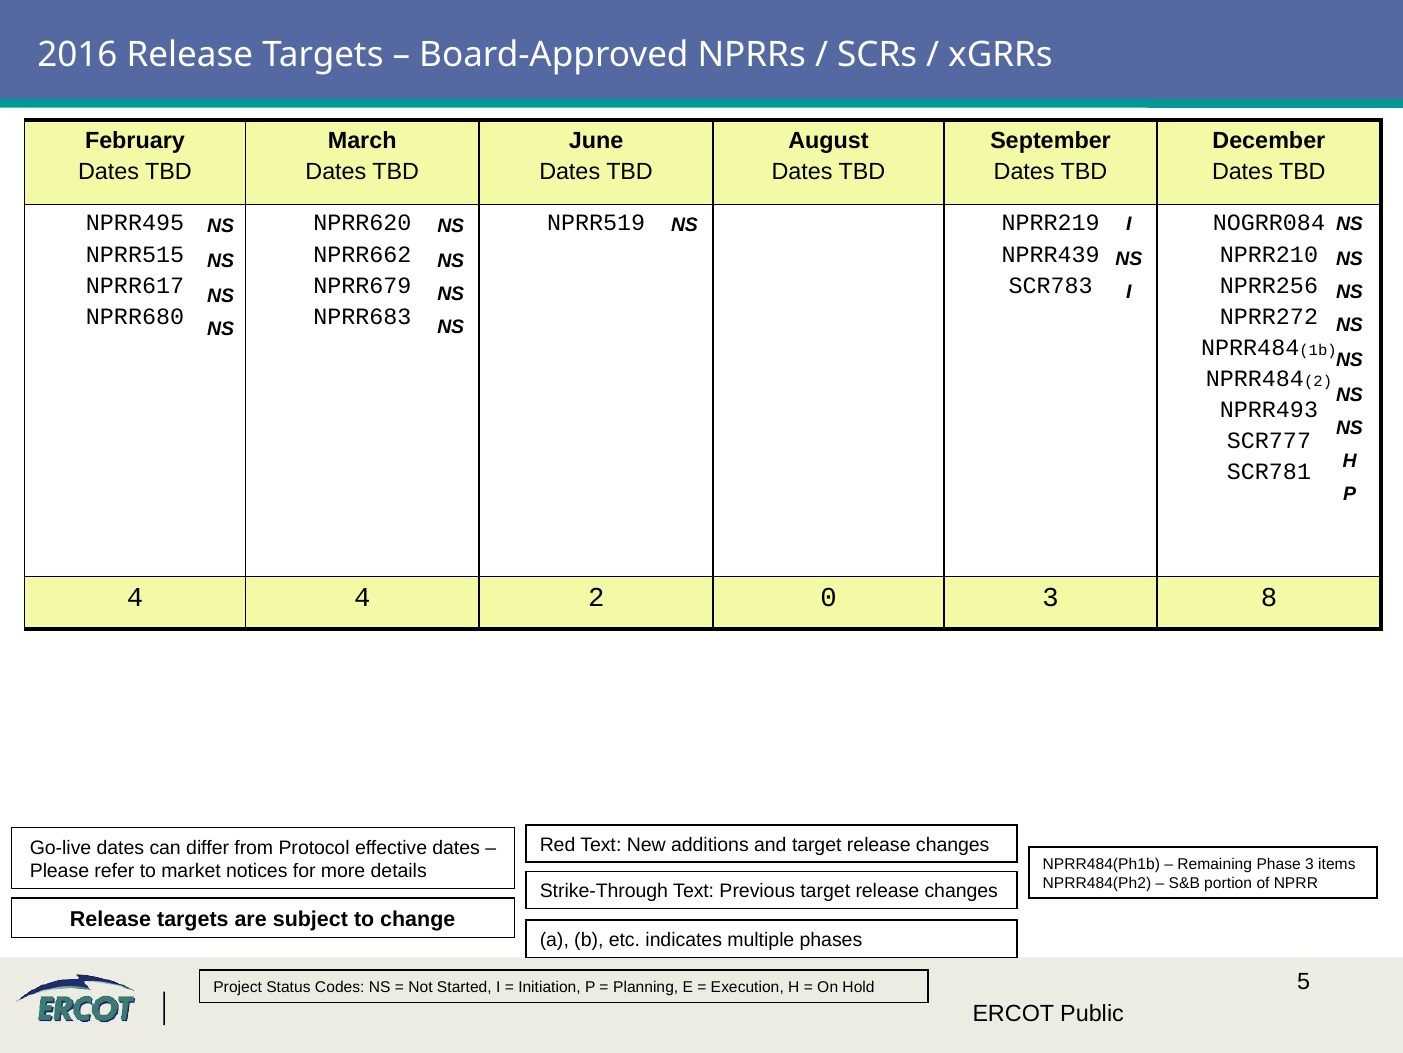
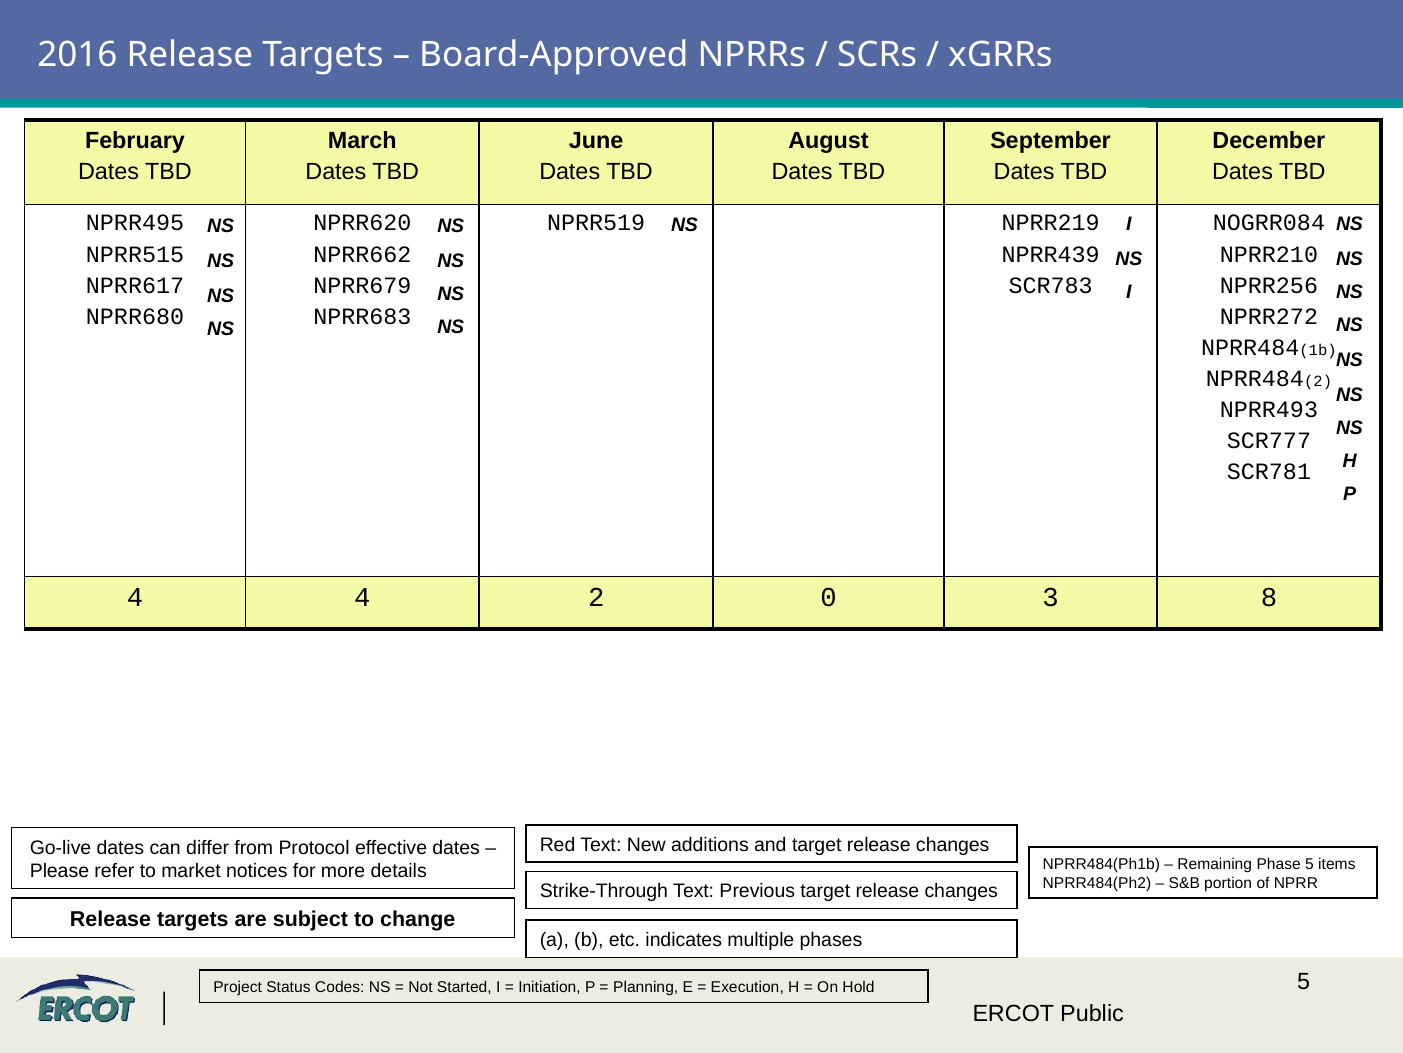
Phase 3: 3 -> 5
